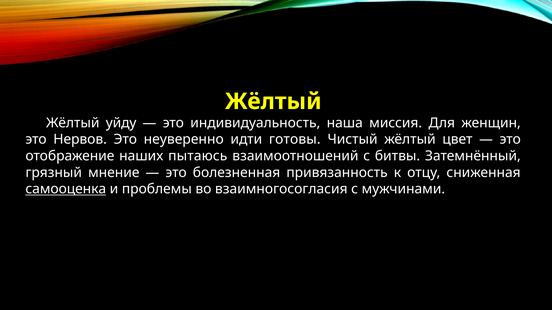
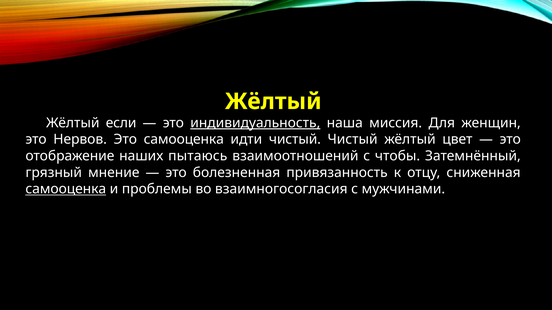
уйду: уйду -> если
индивидуальность underline: none -> present
Это неуверенно: неуверенно -> самооценка
идти готовы: готовы -> чистый
битвы: битвы -> чтобы
